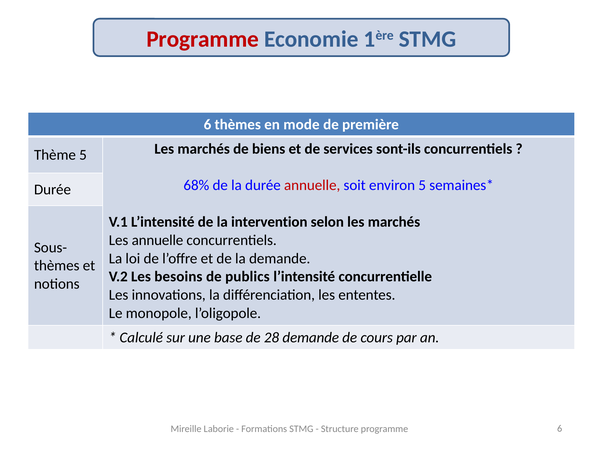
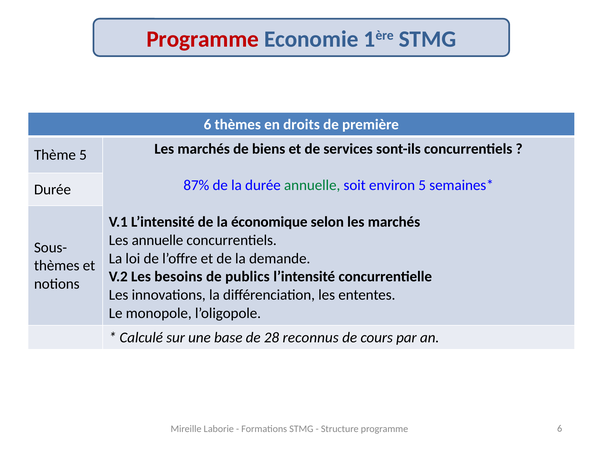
mode: mode -> droits
68%: 68% -> 87%
annuelle at (312, 185) colour: red -> green
intervention: intervention -> économique
28 demande: demande -> reconnus
